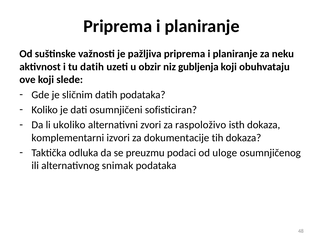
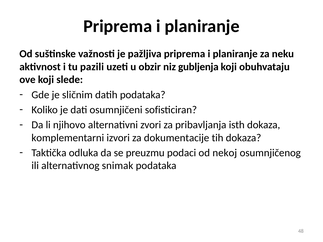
tu datih: datih -> pazili
ukoliko: ukoliko -> njihovo
raspoloživo: raspoloživo -> pribavljanja
uloge: uloge -> nekoj
